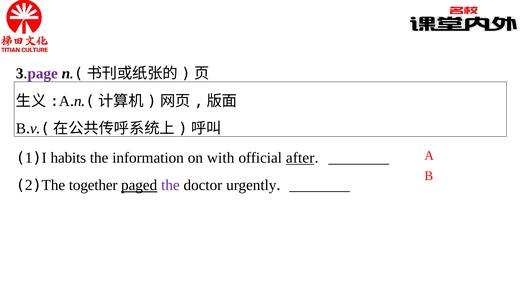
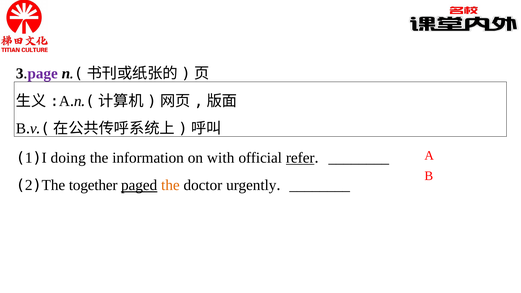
habits: habits -> doing
after: after -> refer
the at (170, 185) colour: purple -> orange
